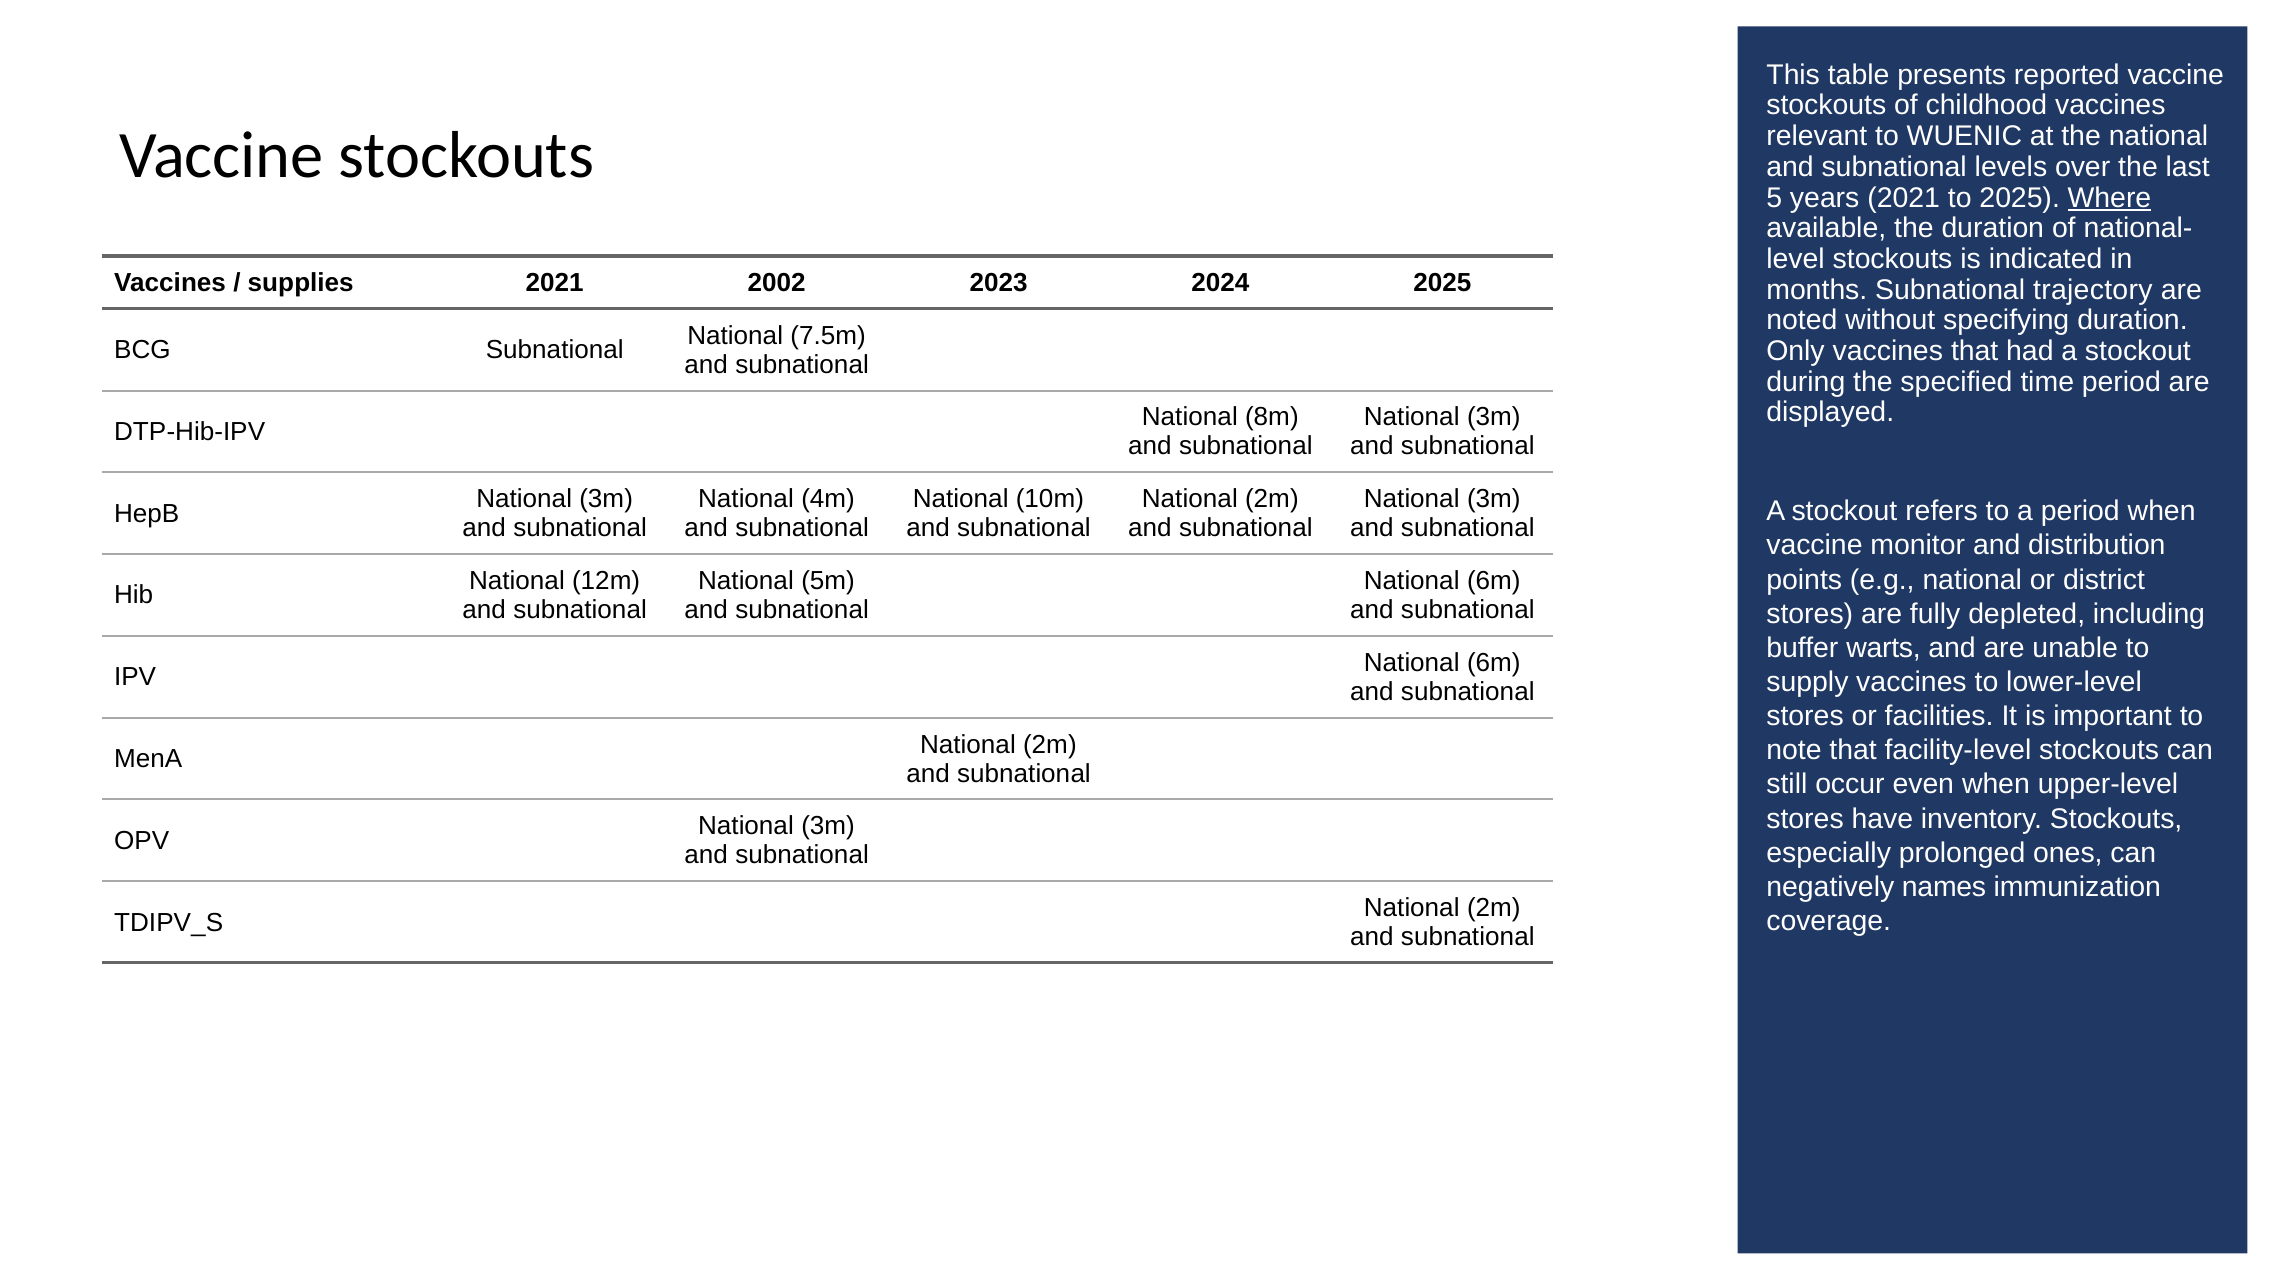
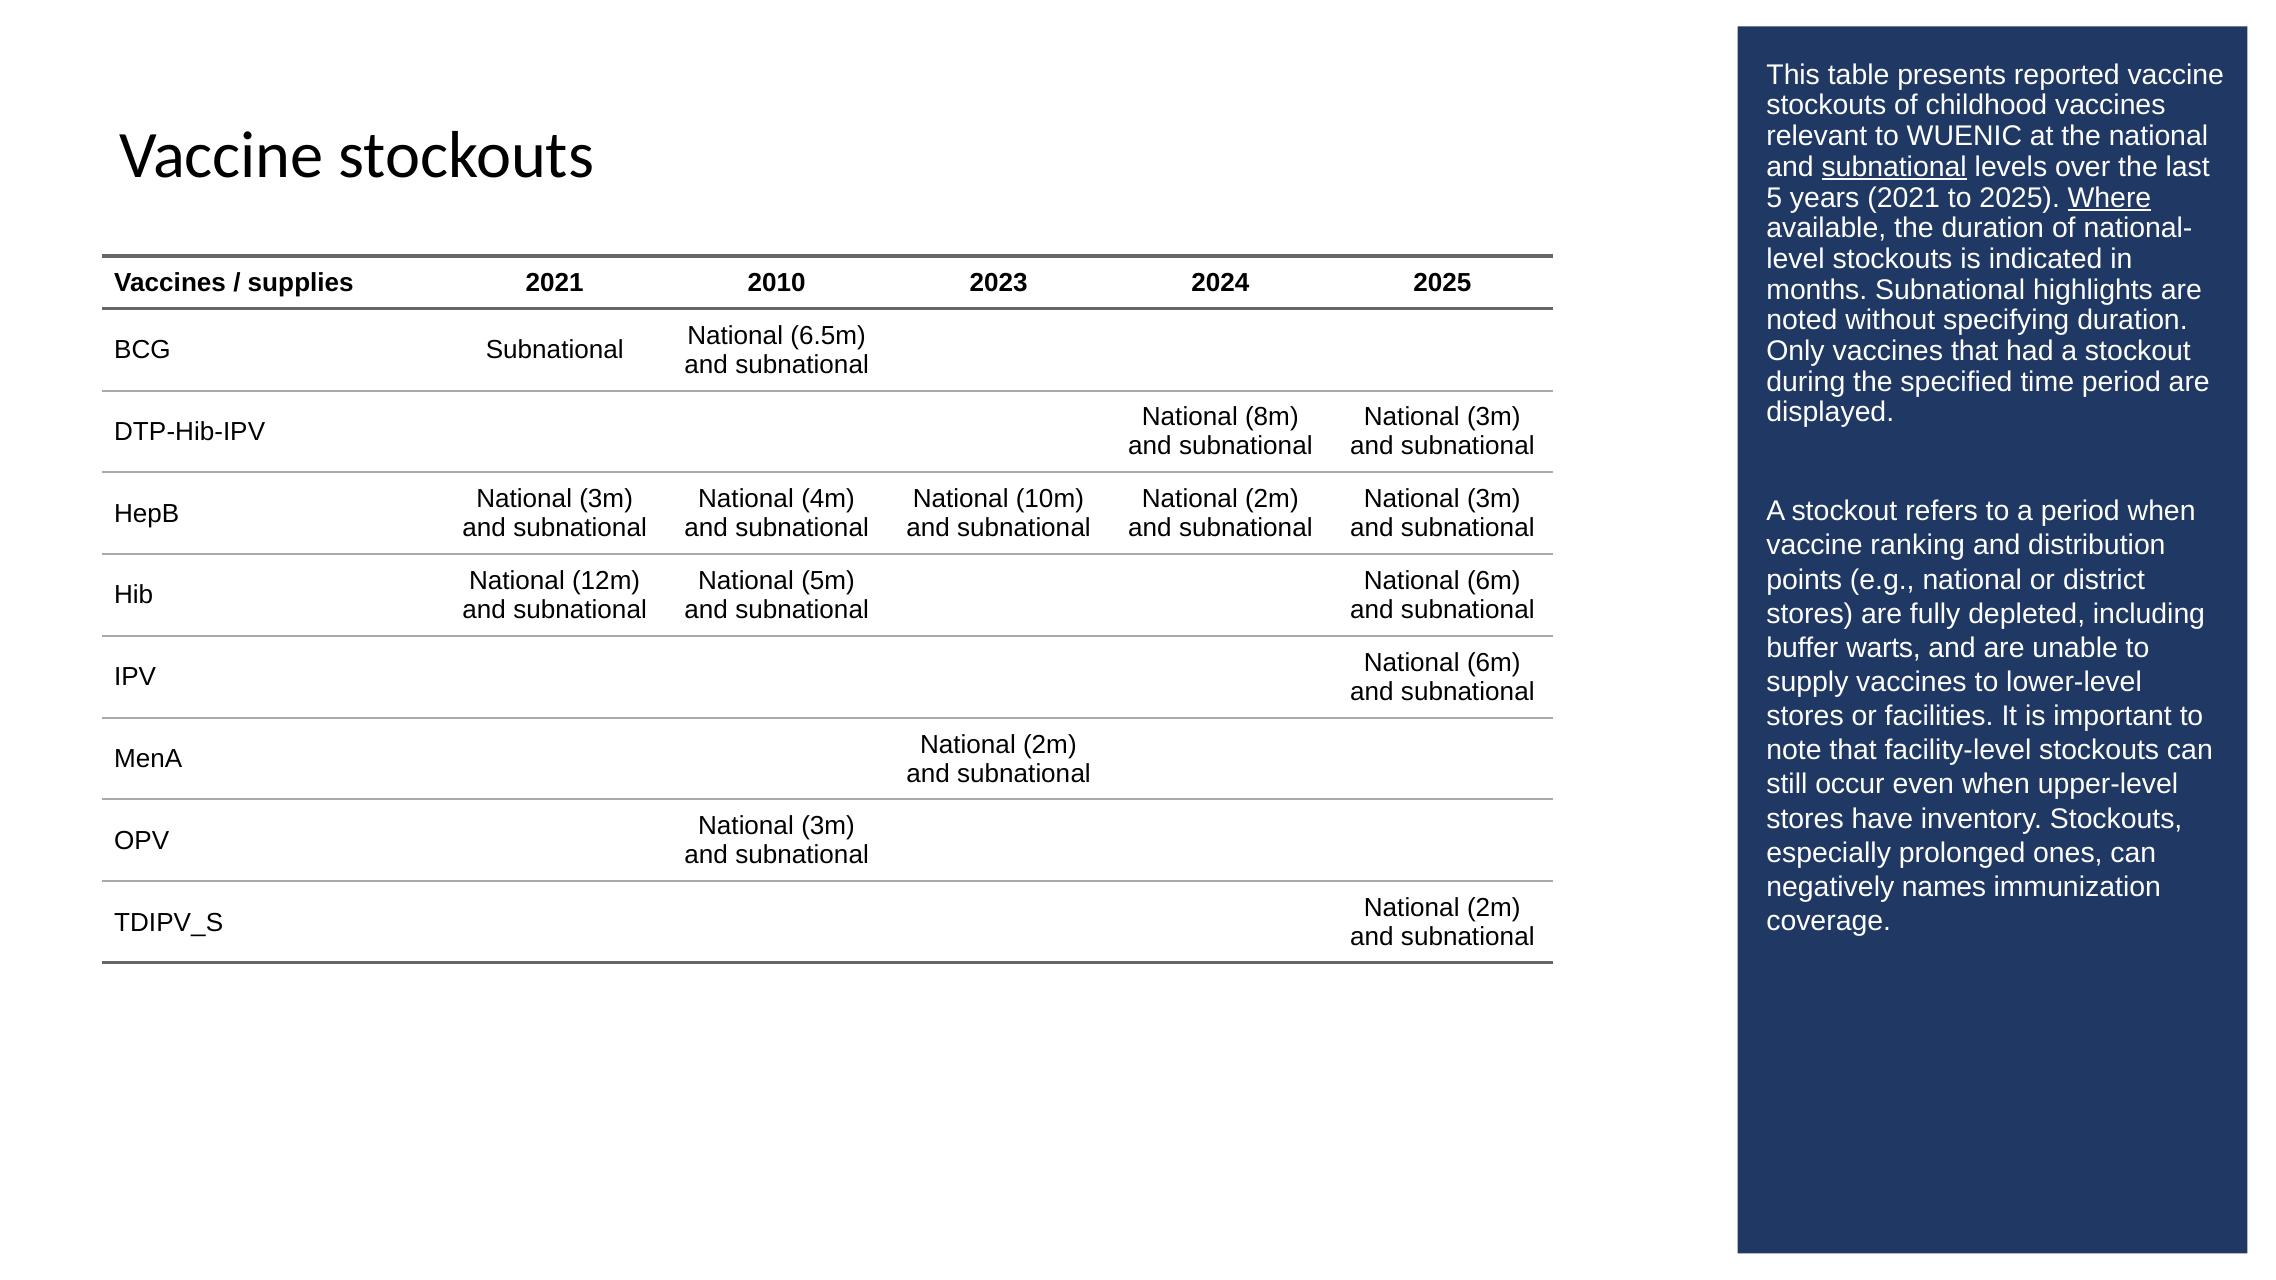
subnational at (1894, 167) underline: none -> present
2002: 2002 -> 2010
trajectory: trajectory -> highlights
7.5m: 7.5m -> 6.5m
monitor: monitor -> ranking
